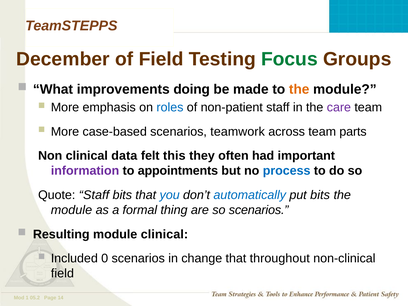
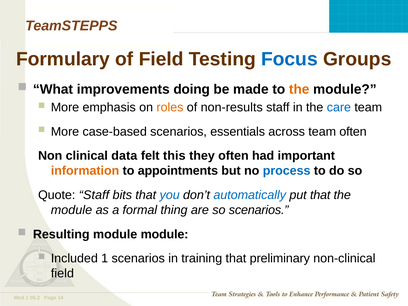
December: December -> Formulary
Focus colour: green -> blue
roles colour: blue -> orange
non-patient: non-patient -> non-results
care colour: purple -> blue
teamwork: teamwork -> essentials
team parts: parts -> often
information colour: purple -> orange
put bits: bits -> that
module clinical: clinical -> module
Included 0: 0 -> 1
change: change -> training
throughout: throughout -> preliminary
